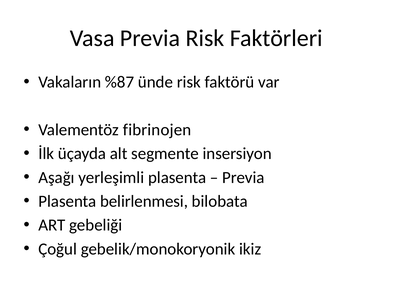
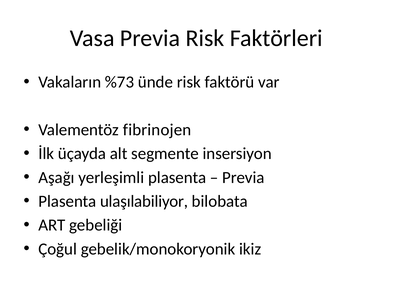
%87: %87 -> %73
belirlenmesi: belirlenmesi -> ulaşılabiliyor
